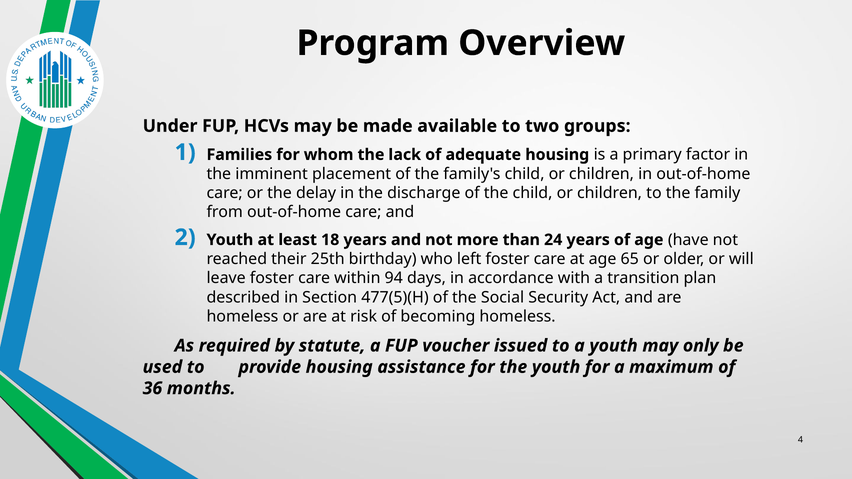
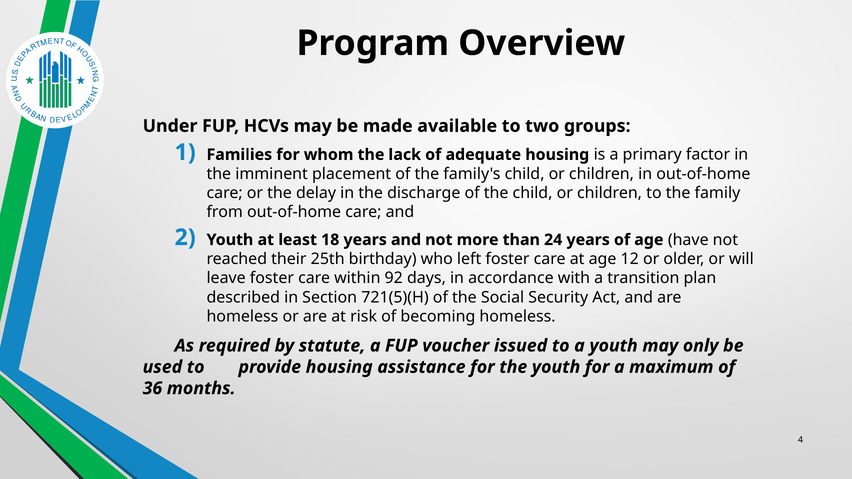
65: 65 -> 12
94: 94 -> 92
477(5)(H: 477(5)(H -> 721(5)(H
